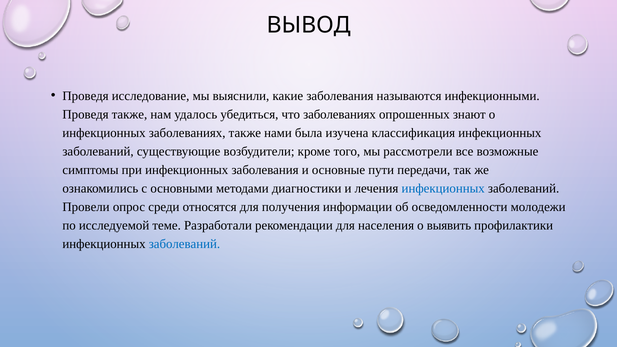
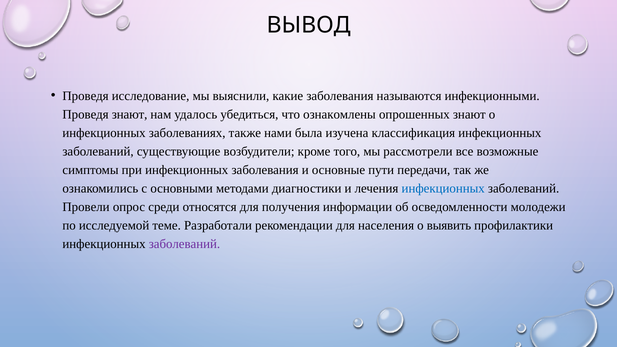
Проведя также: также -> знают
что заболеваниях: заболеваниях -> ознакомлены
заболеваний at (184, 244) colour: blue -> purple
